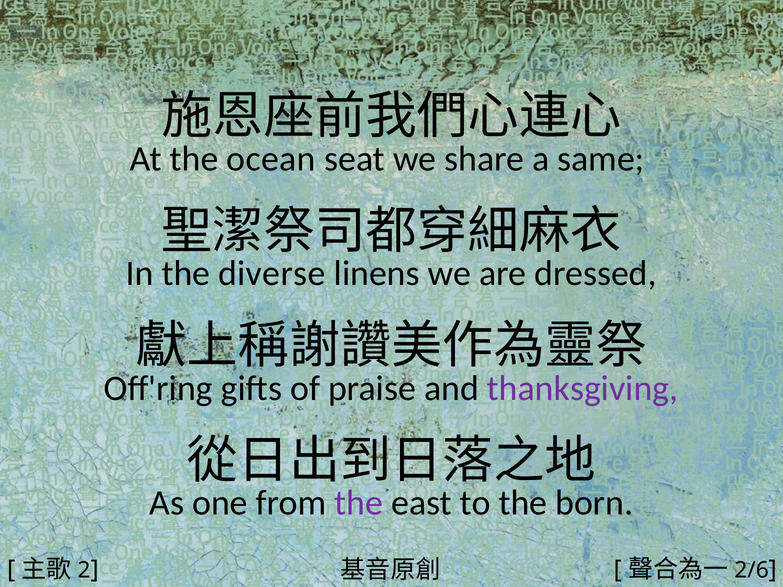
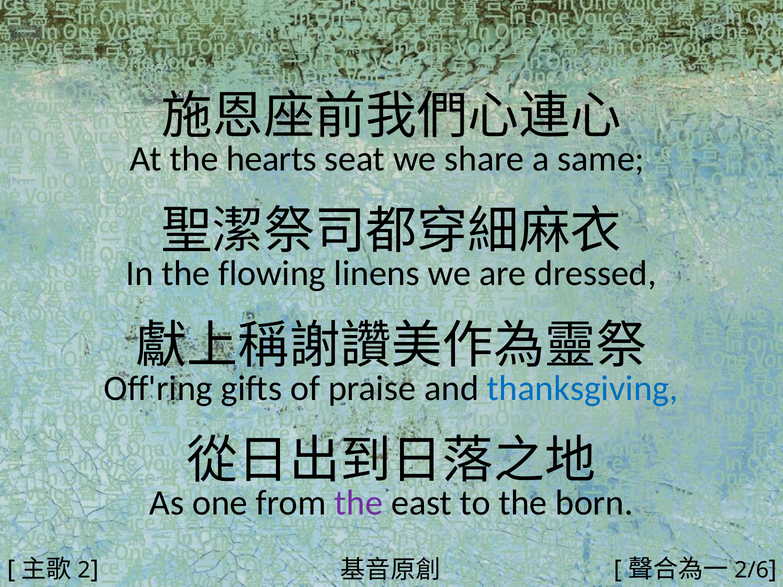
ocean: ocean -> hearts
diverse: diverse -> flowing
thanksgiving colour: purple -> blue
